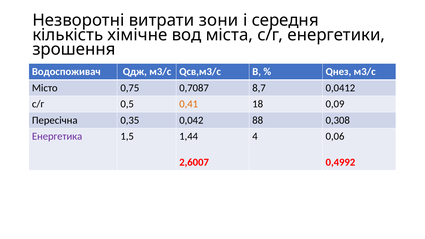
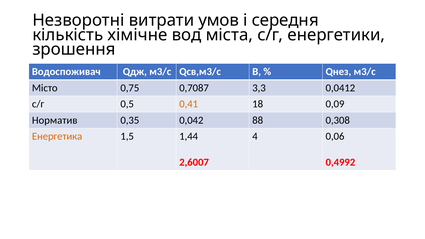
зони: зони -> умов
8,7: 8,7 -> 3,3
Пересічна: Пересічна -> Норматив
Енергетика colour: purple -> orange
